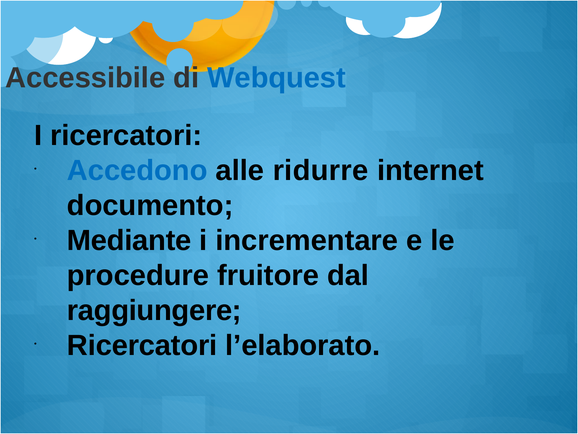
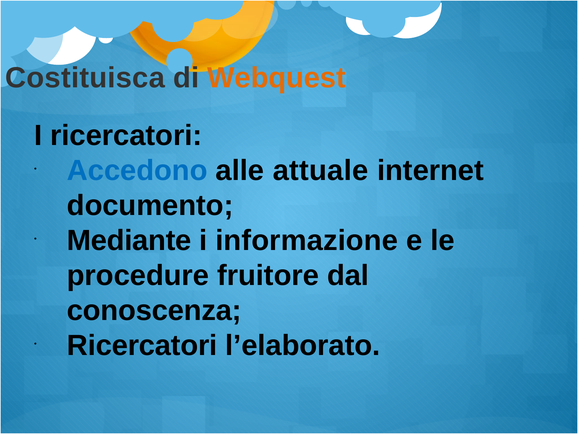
Accessibile: Accessibile -> Costituisca
Webquest colour: blue -> orange
ridurre: ridurre -> attuale
incrementare: incrementare -> informazione
raggiungere: raggiungere -> conoscenza
